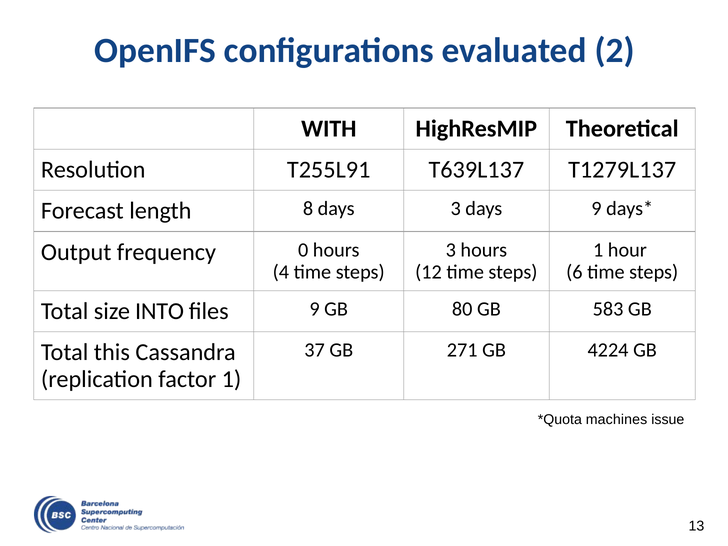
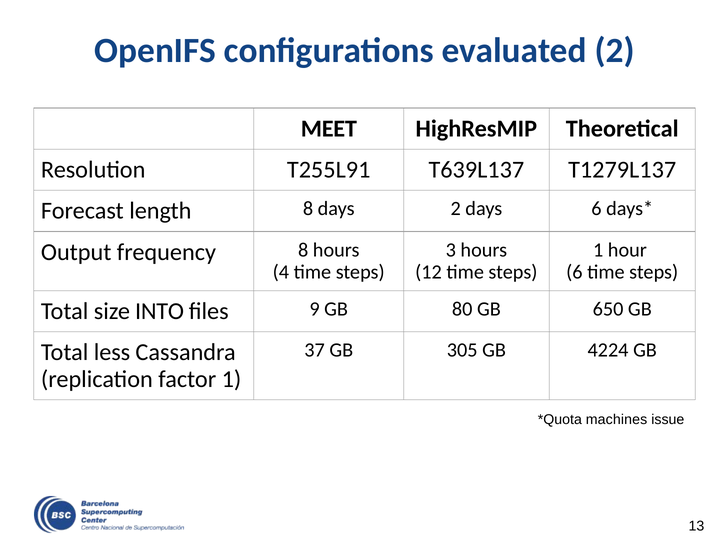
WITH: WITH -> MEET
days 3: 3 -> 2
days 9: 9 -> 6
frequency 0: 0 -> 8
583: 583 -> 650
271: 271 -> 305
this: this -> less
